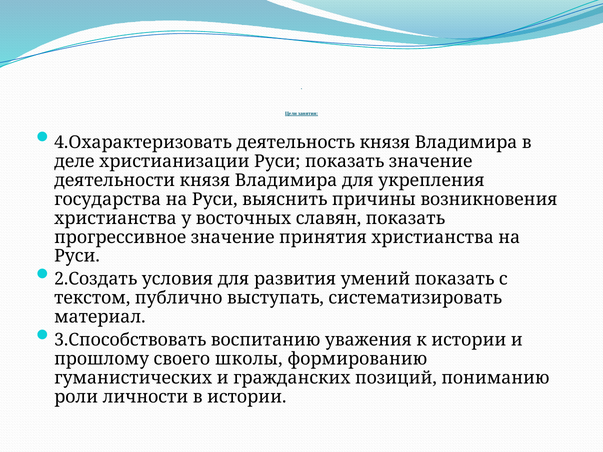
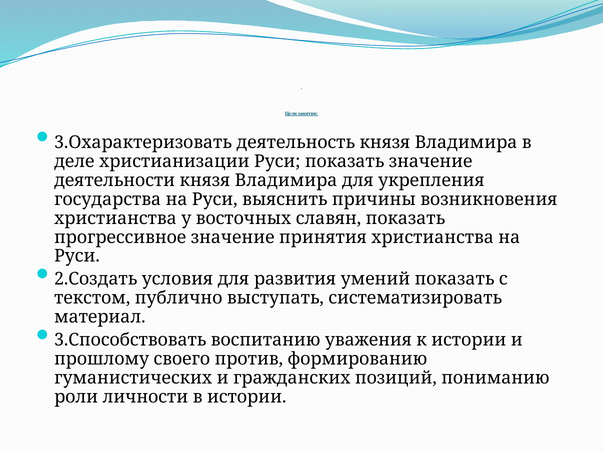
4.Охарактеризовать: 4.Охарактеризовать -> 3.Охарактеризовать
школы: школы -> против
